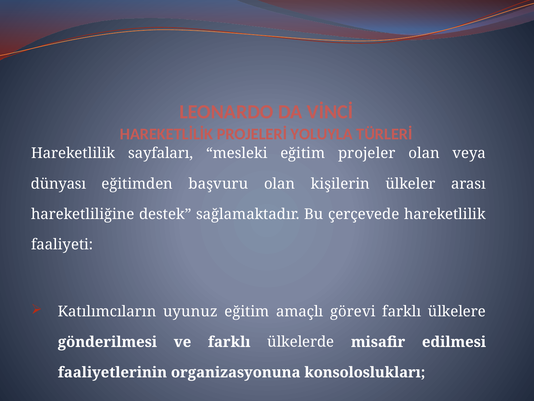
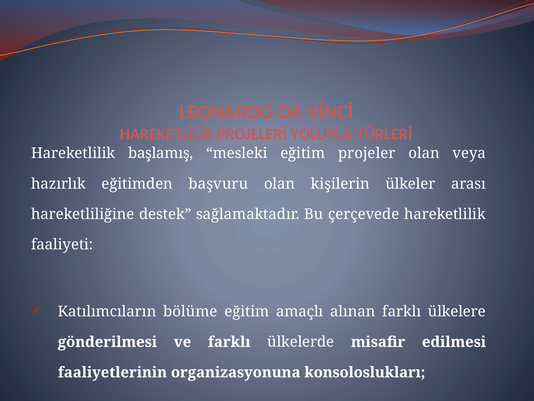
sayfaları: sayfaları -> başlamış
dünyası: dünyası -> hazırlık
uyunuz: uyunuz -> bölüme
görevi: görevi -> alınan
